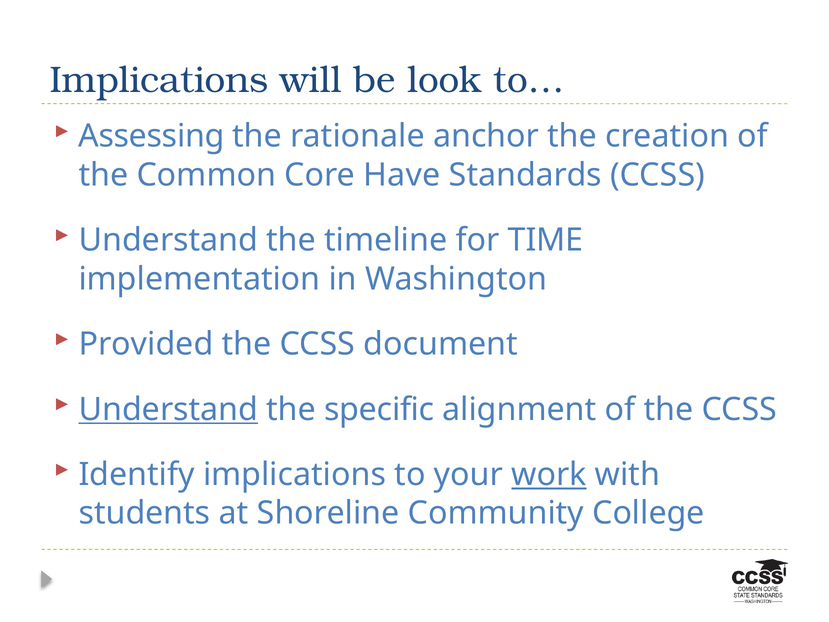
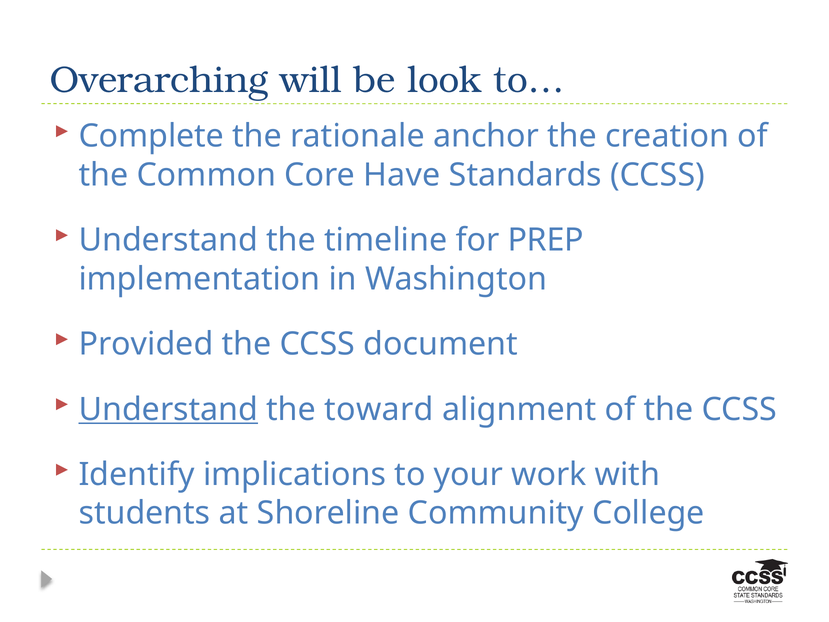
Implications at (159, 80): Implications -> Overarching
Assessing: Assessing -> Complete
TIME: TIME -> PREP
specific: specific -> toward
work underline: present -> none
